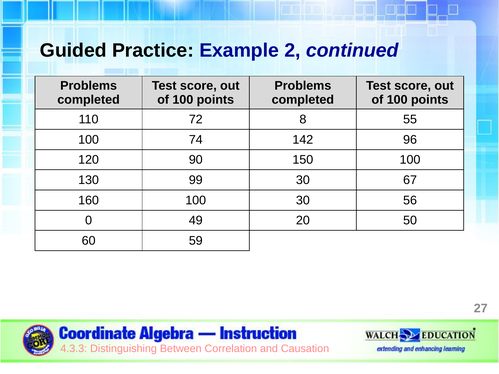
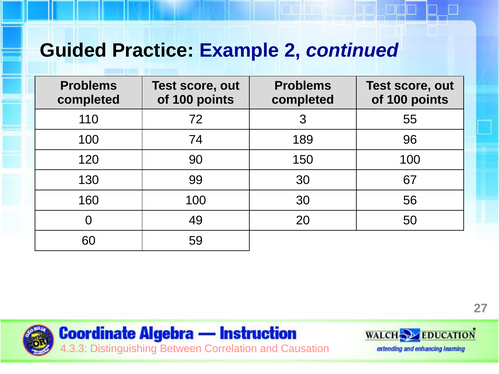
8: 8 -> 3
142: 142 -> 189
